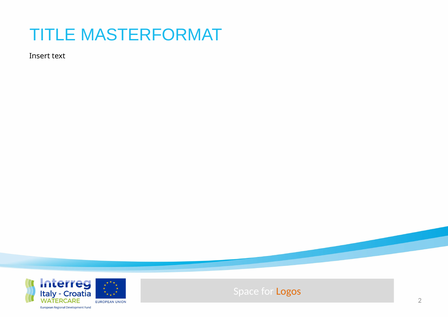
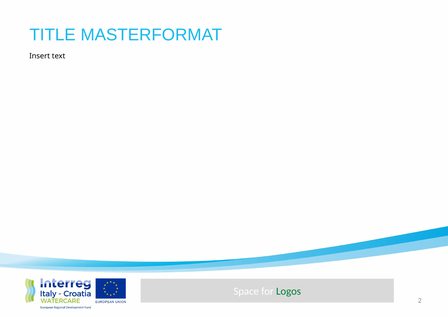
Logos colour: orange -> green
